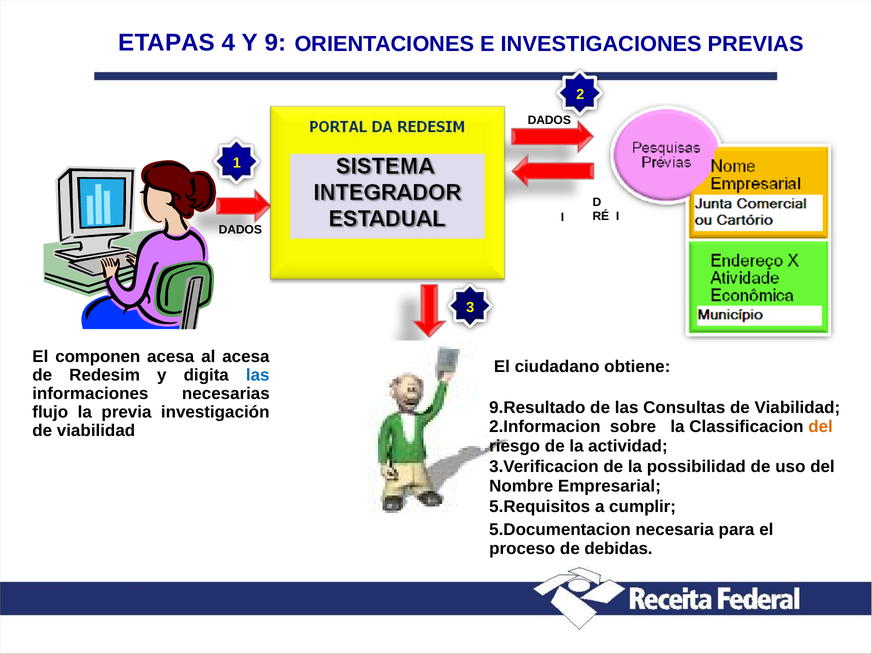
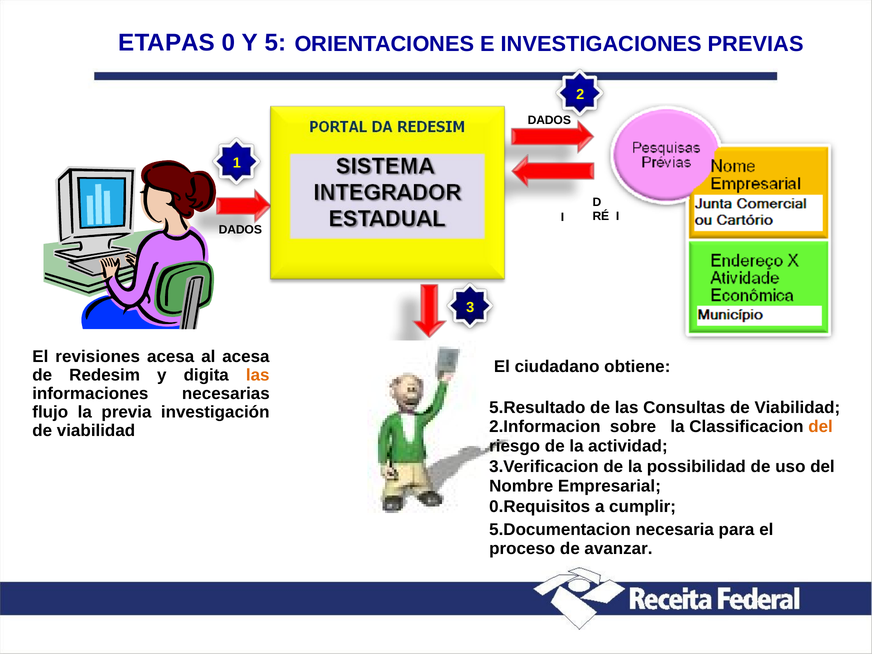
4: 4 -> 0
9: 9 -> 5
componen: componen -> revisiones
las at (258, 375) colour: blue -> orange
9.Resultado: 9.Resultado -> 5.Resultado
5.Requisitos: 5.Requisitos -> 0.Requisitos
debidas: debidas -> avanzar
